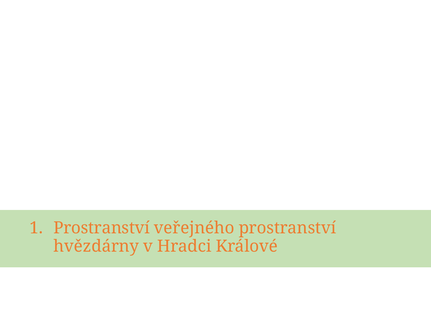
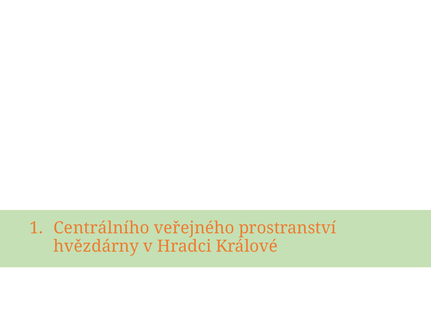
Prostranství at (102, 228): Prostranství -> Centrálního
